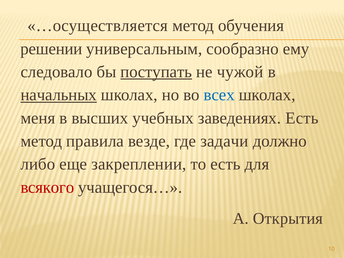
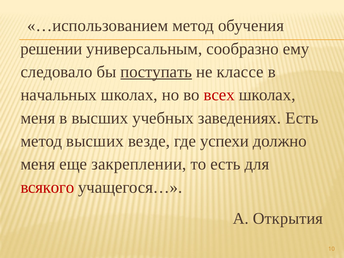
…осуществляется: …осуществляется -> …использованием
чужой: чужой -> классе
начальных underline: present -> none
всех colour: blue -> red
метод правила: правила -> высших
задачи: задачи -> успехи
либо at (38, 164): либо -> меня
